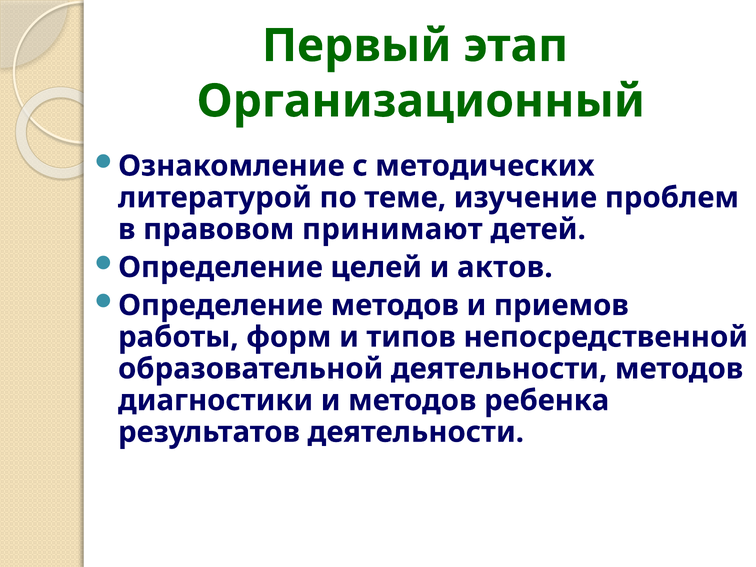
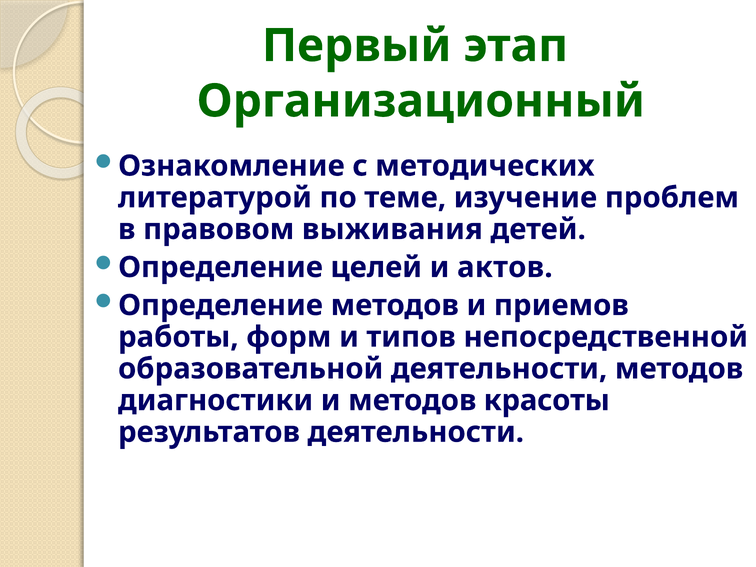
принимают: принимают -> выживания
ребенка: ребенка -> красоты
